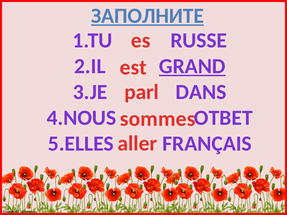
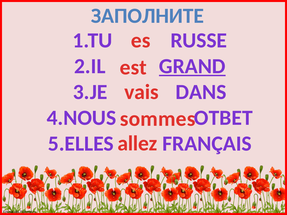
ЗАПОЛНИТЕ underline: present -> none
parl: parl -> vais
aller: aller -> allez
